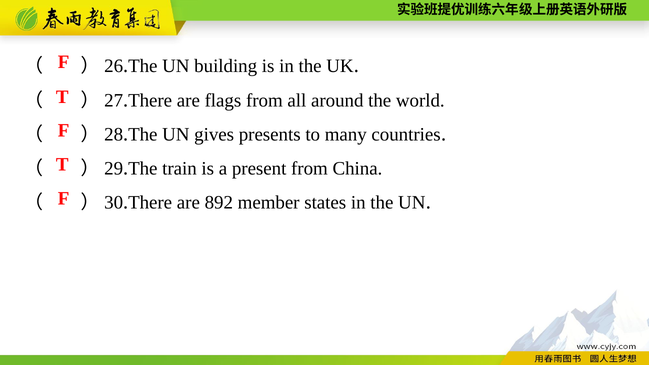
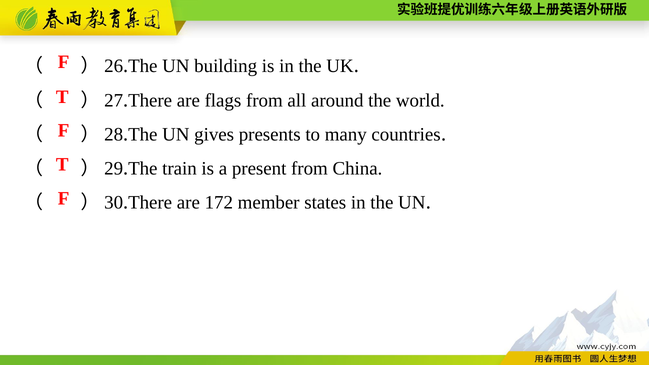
892: 892 -> 172
